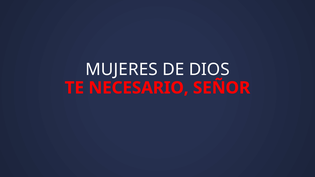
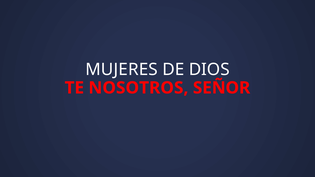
NECESARIO: NECESARIO -> NOSOTROS
